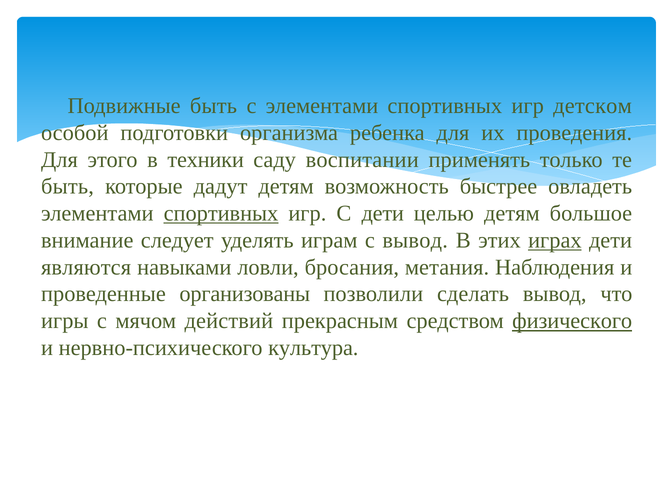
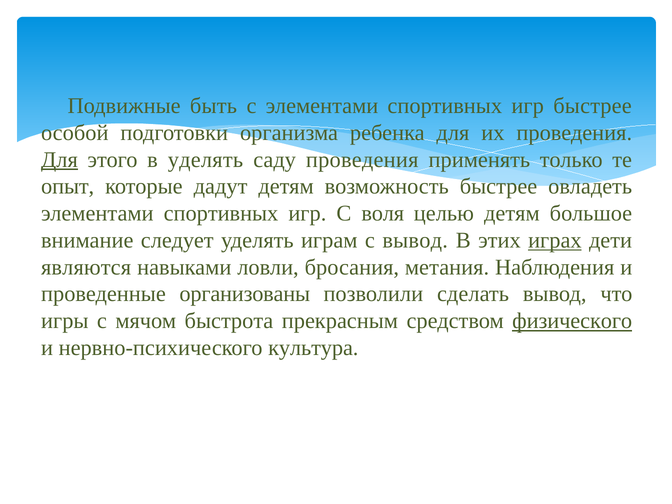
игр детском: детском -> быстрее
Для at (59, 160) underline: none -> present
в техники: техники -> уделять
саду воспитании: воспитании -> проведения
быть at (67, 187): быть -> опыт
спортивных at (221, 213) underline: present -> none
С дети: дети -> воля
действий: действий -> быстрота
